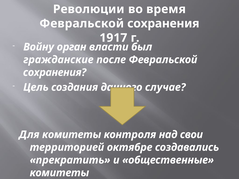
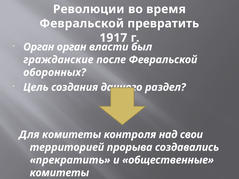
сохранения at (163, 24): сохранения -> превратить
Войну at (39, 47): Войну -> Орган
сохранения at (55, 73): сохранения -> оборонных
случае: случае -> раздел
октябре: октябре -> прорыва
